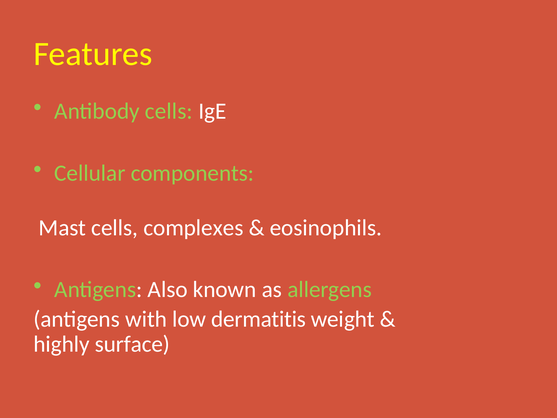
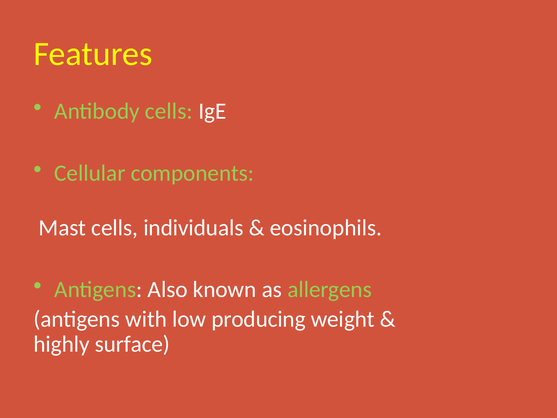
complexes: complexes -> individuals
dermatitis: dermatitis -> producing
